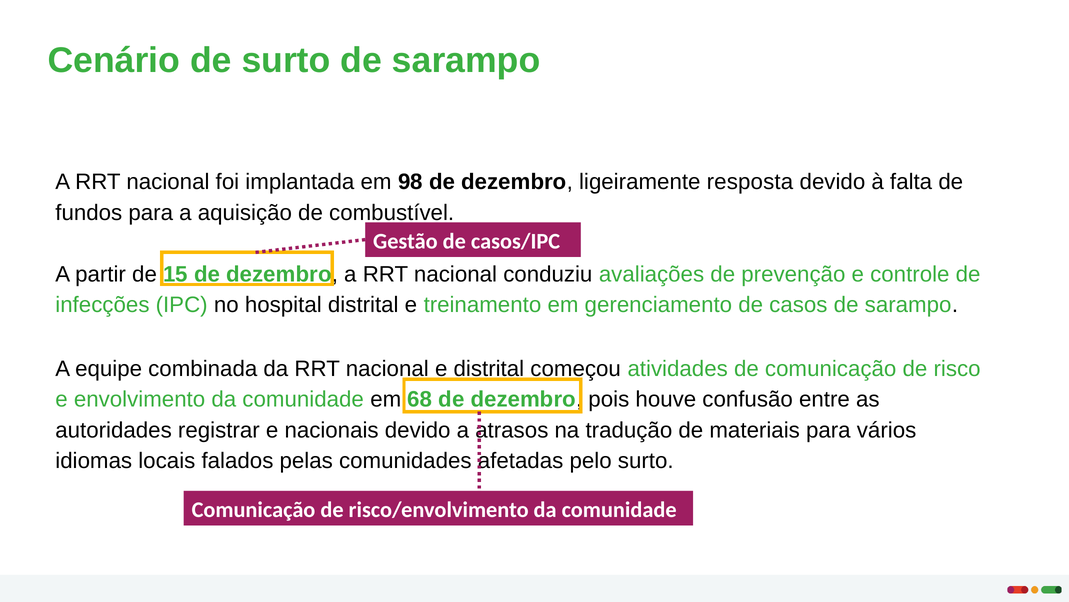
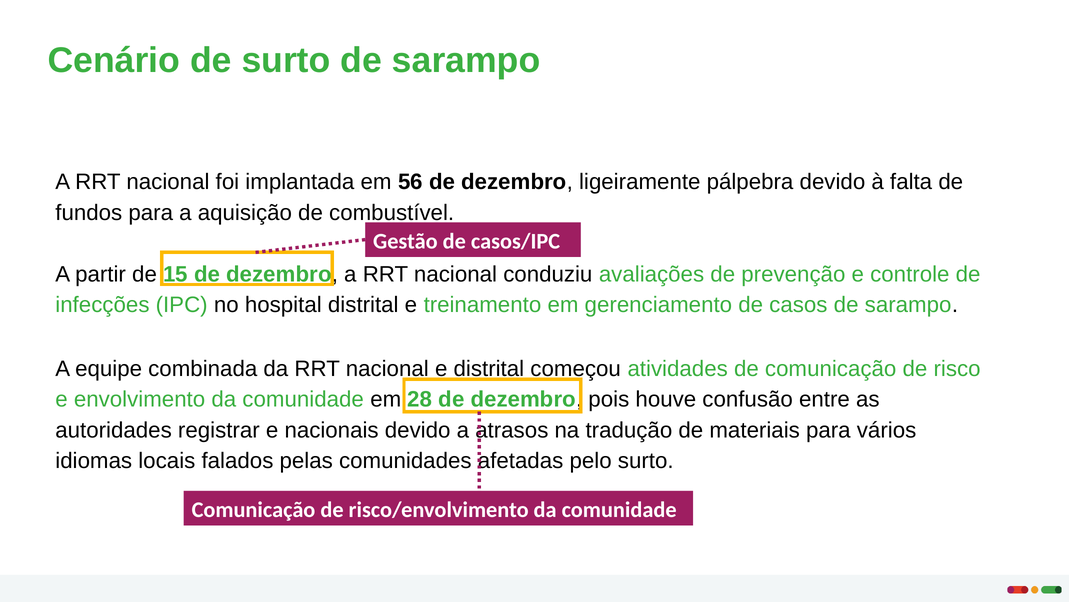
98: 98 -> 56
resposta: resposta -> pálpebra
68: 68 -> 28
